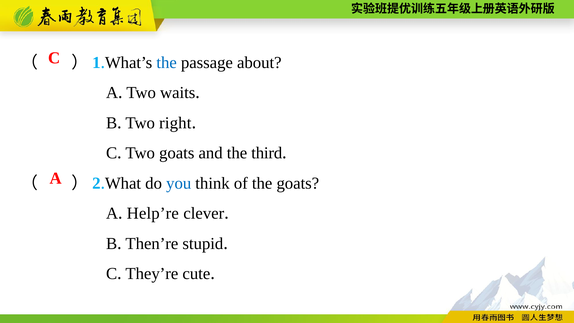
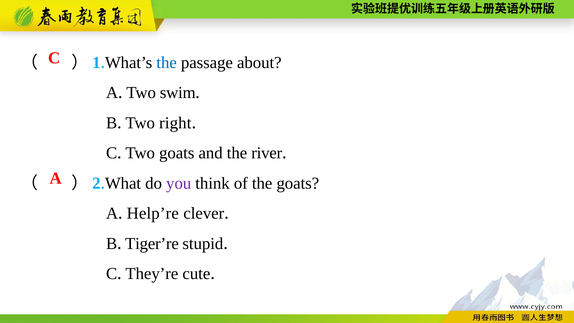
waits: waits -> swim
third: third -> river
you colour: blue -> purple
Then’re: Then’re -> Tiger’re
